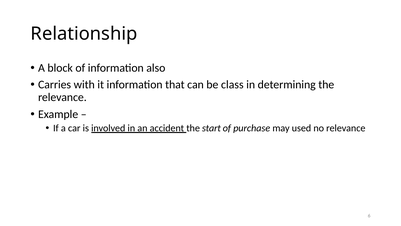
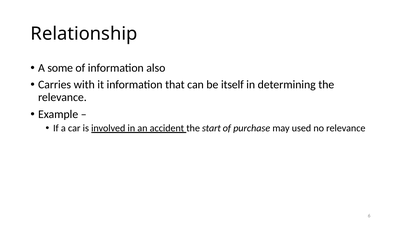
block: block -> some
class: class -> itself
